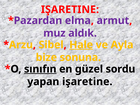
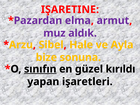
Hale underline: present -> none
sordu: sordu -> kırıldı
yapan işaretine: işaretine -> işaretleri
